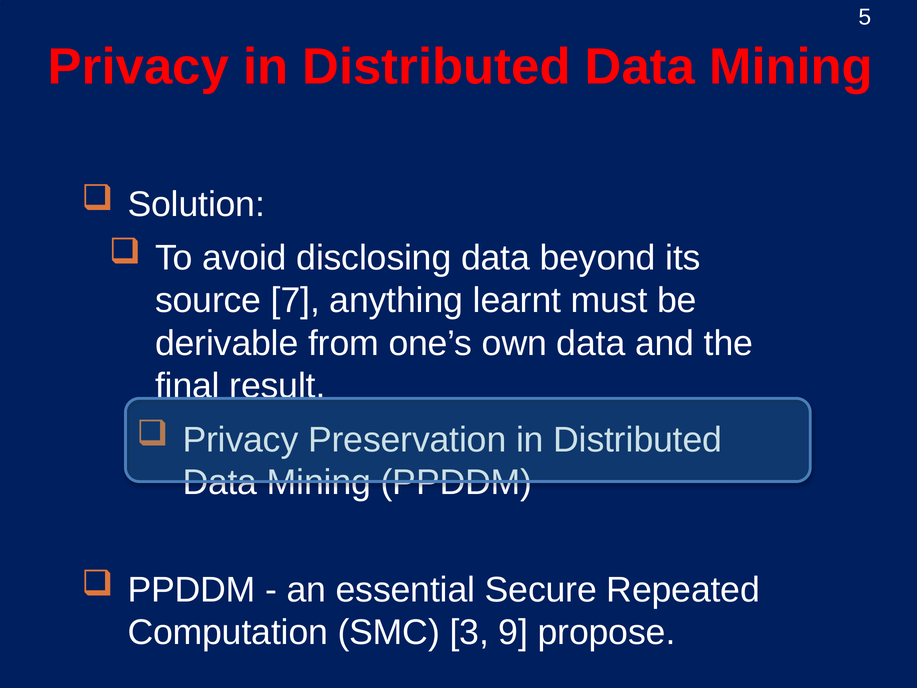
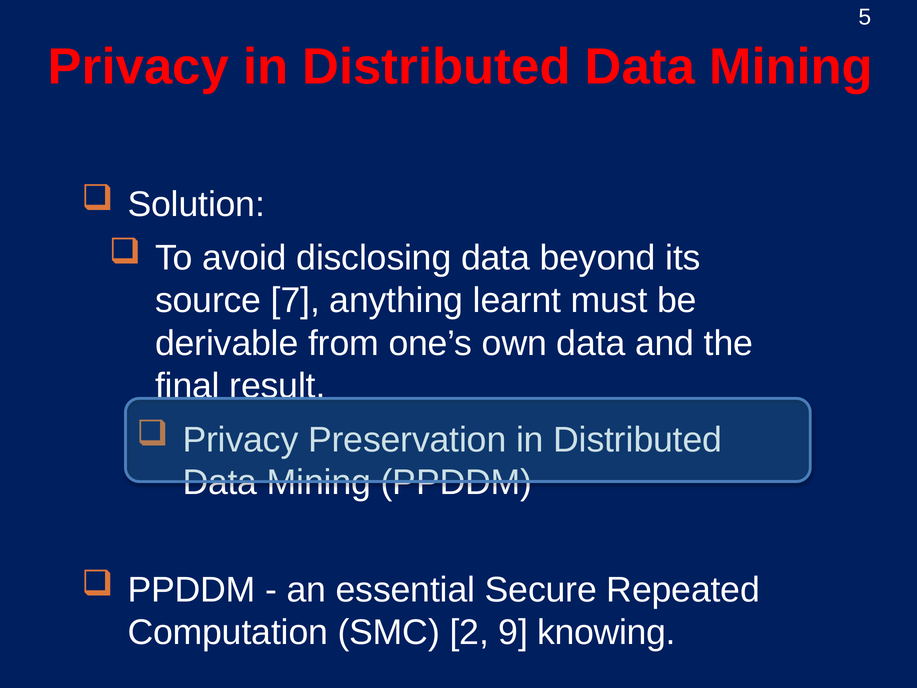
3: 3 -> 2
propose: propose -> knowing
